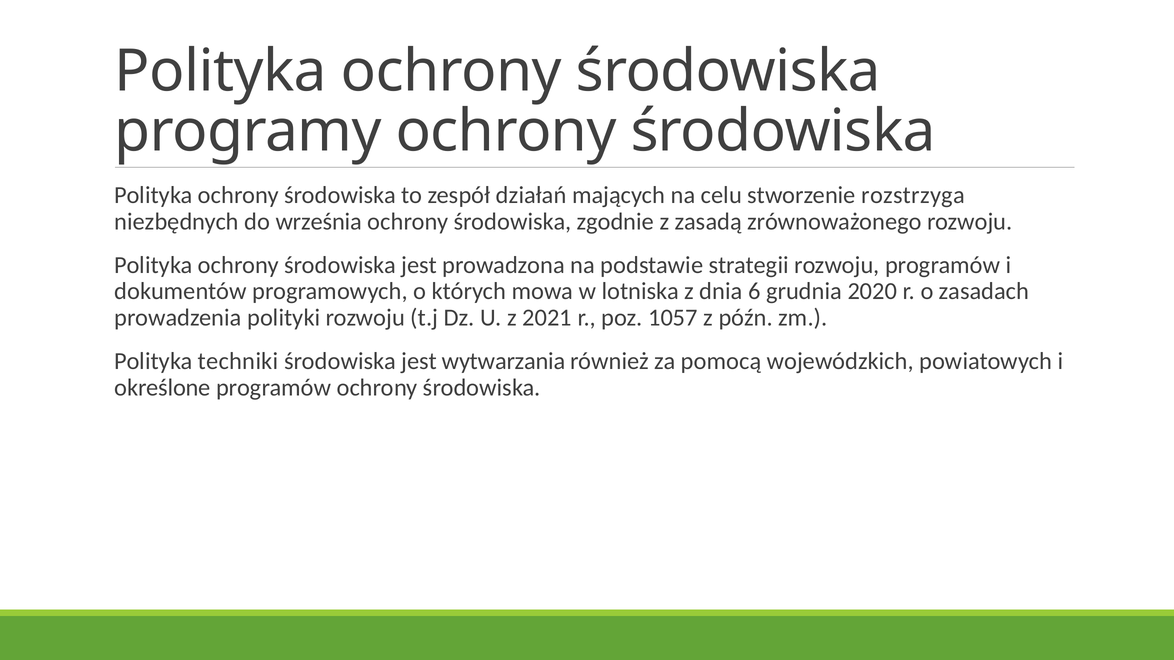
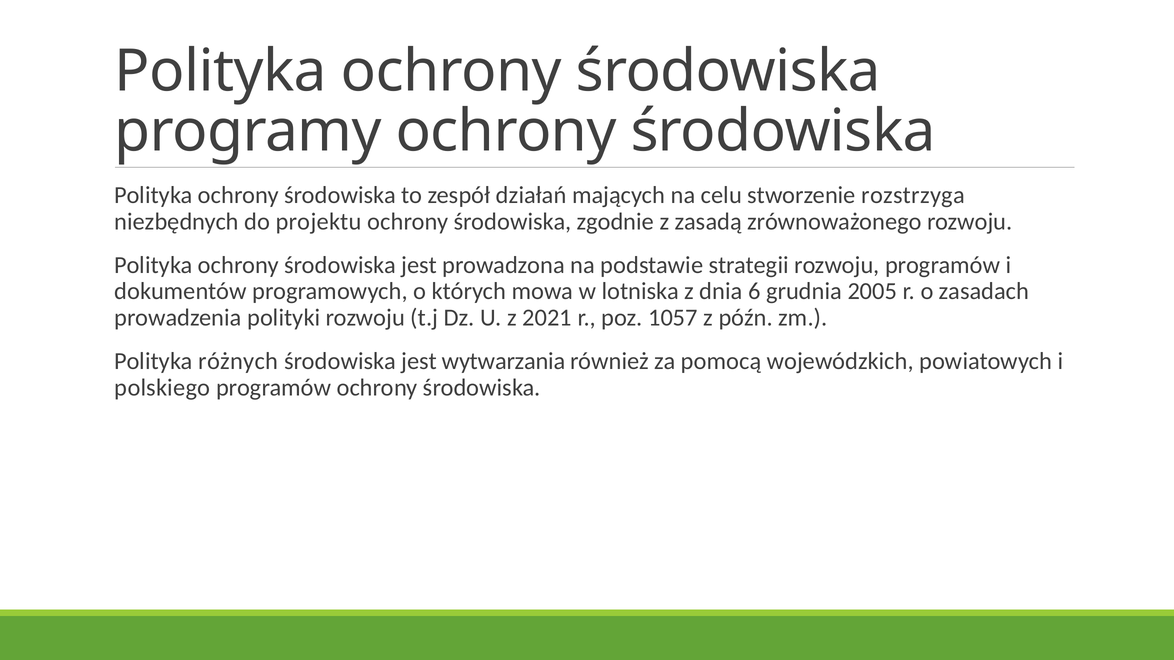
września: września -> projektu
2020: 2020 -> 2005
techniki: techniki -> różnych
określone: określone -> polskiego
